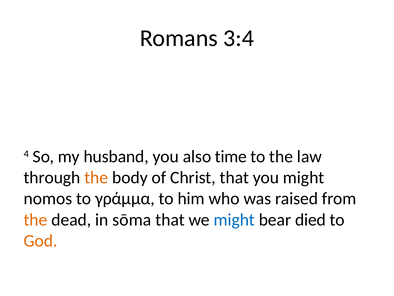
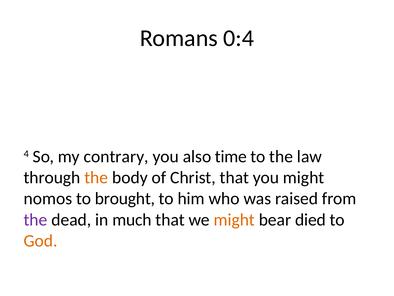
3:4: 3:4 -> 0:4
husband: husband -> contrary
γράμμα: γράμμα -> brought
the at (36, 219) colour: orange -> purple
sōma: sōma -> much
might at (234, 219) colour: blue -> orange
